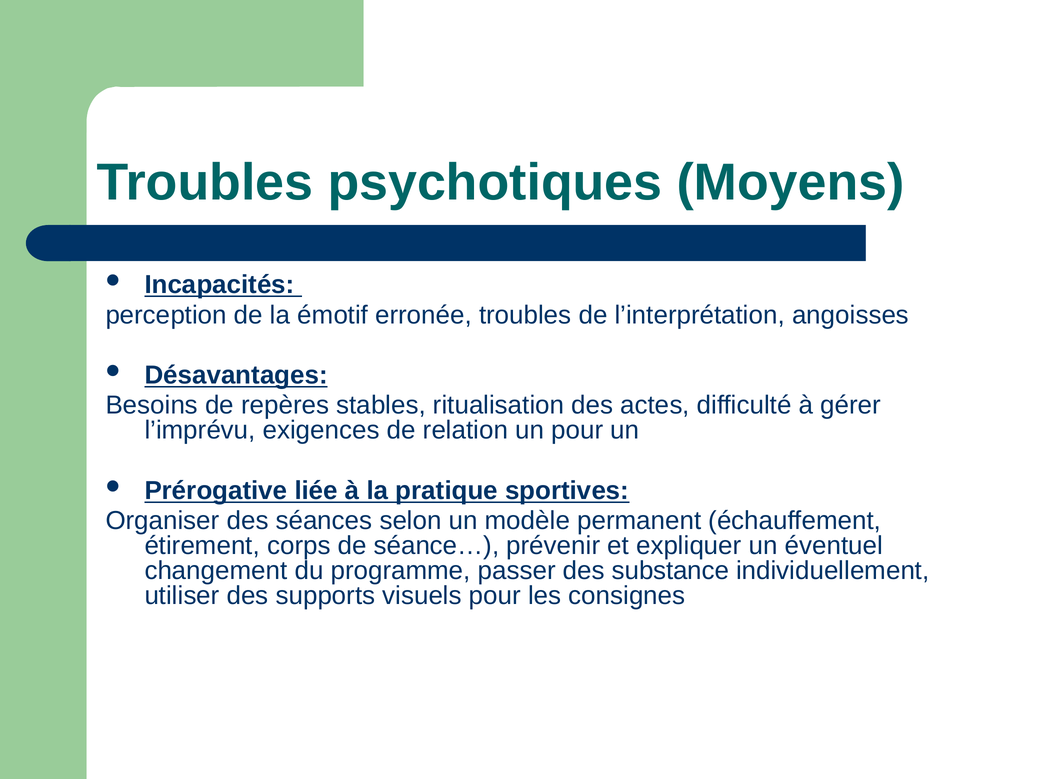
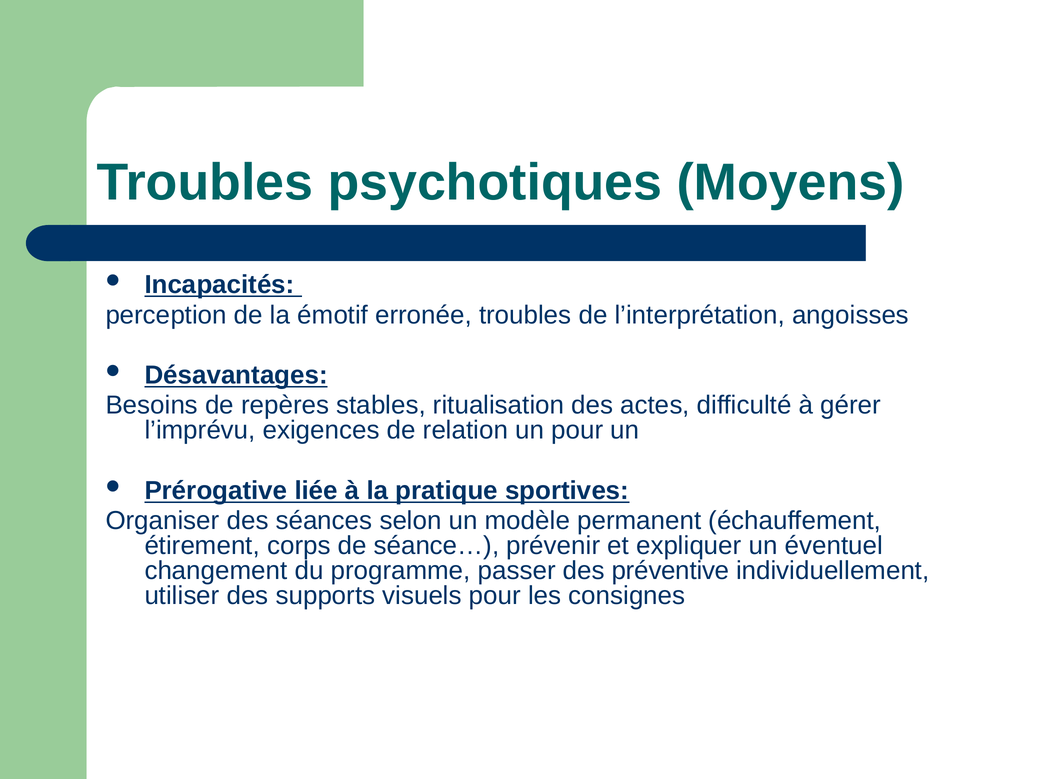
substance: substance -> préventive
